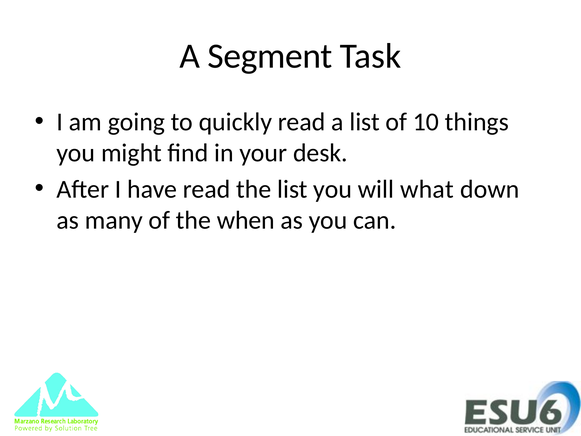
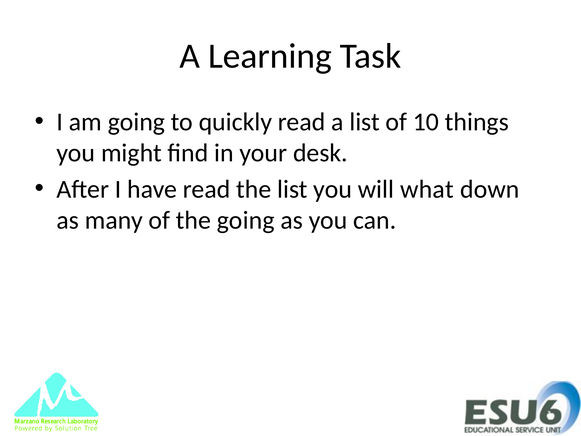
Segment: Segment -> Learning
the when: when -> going
